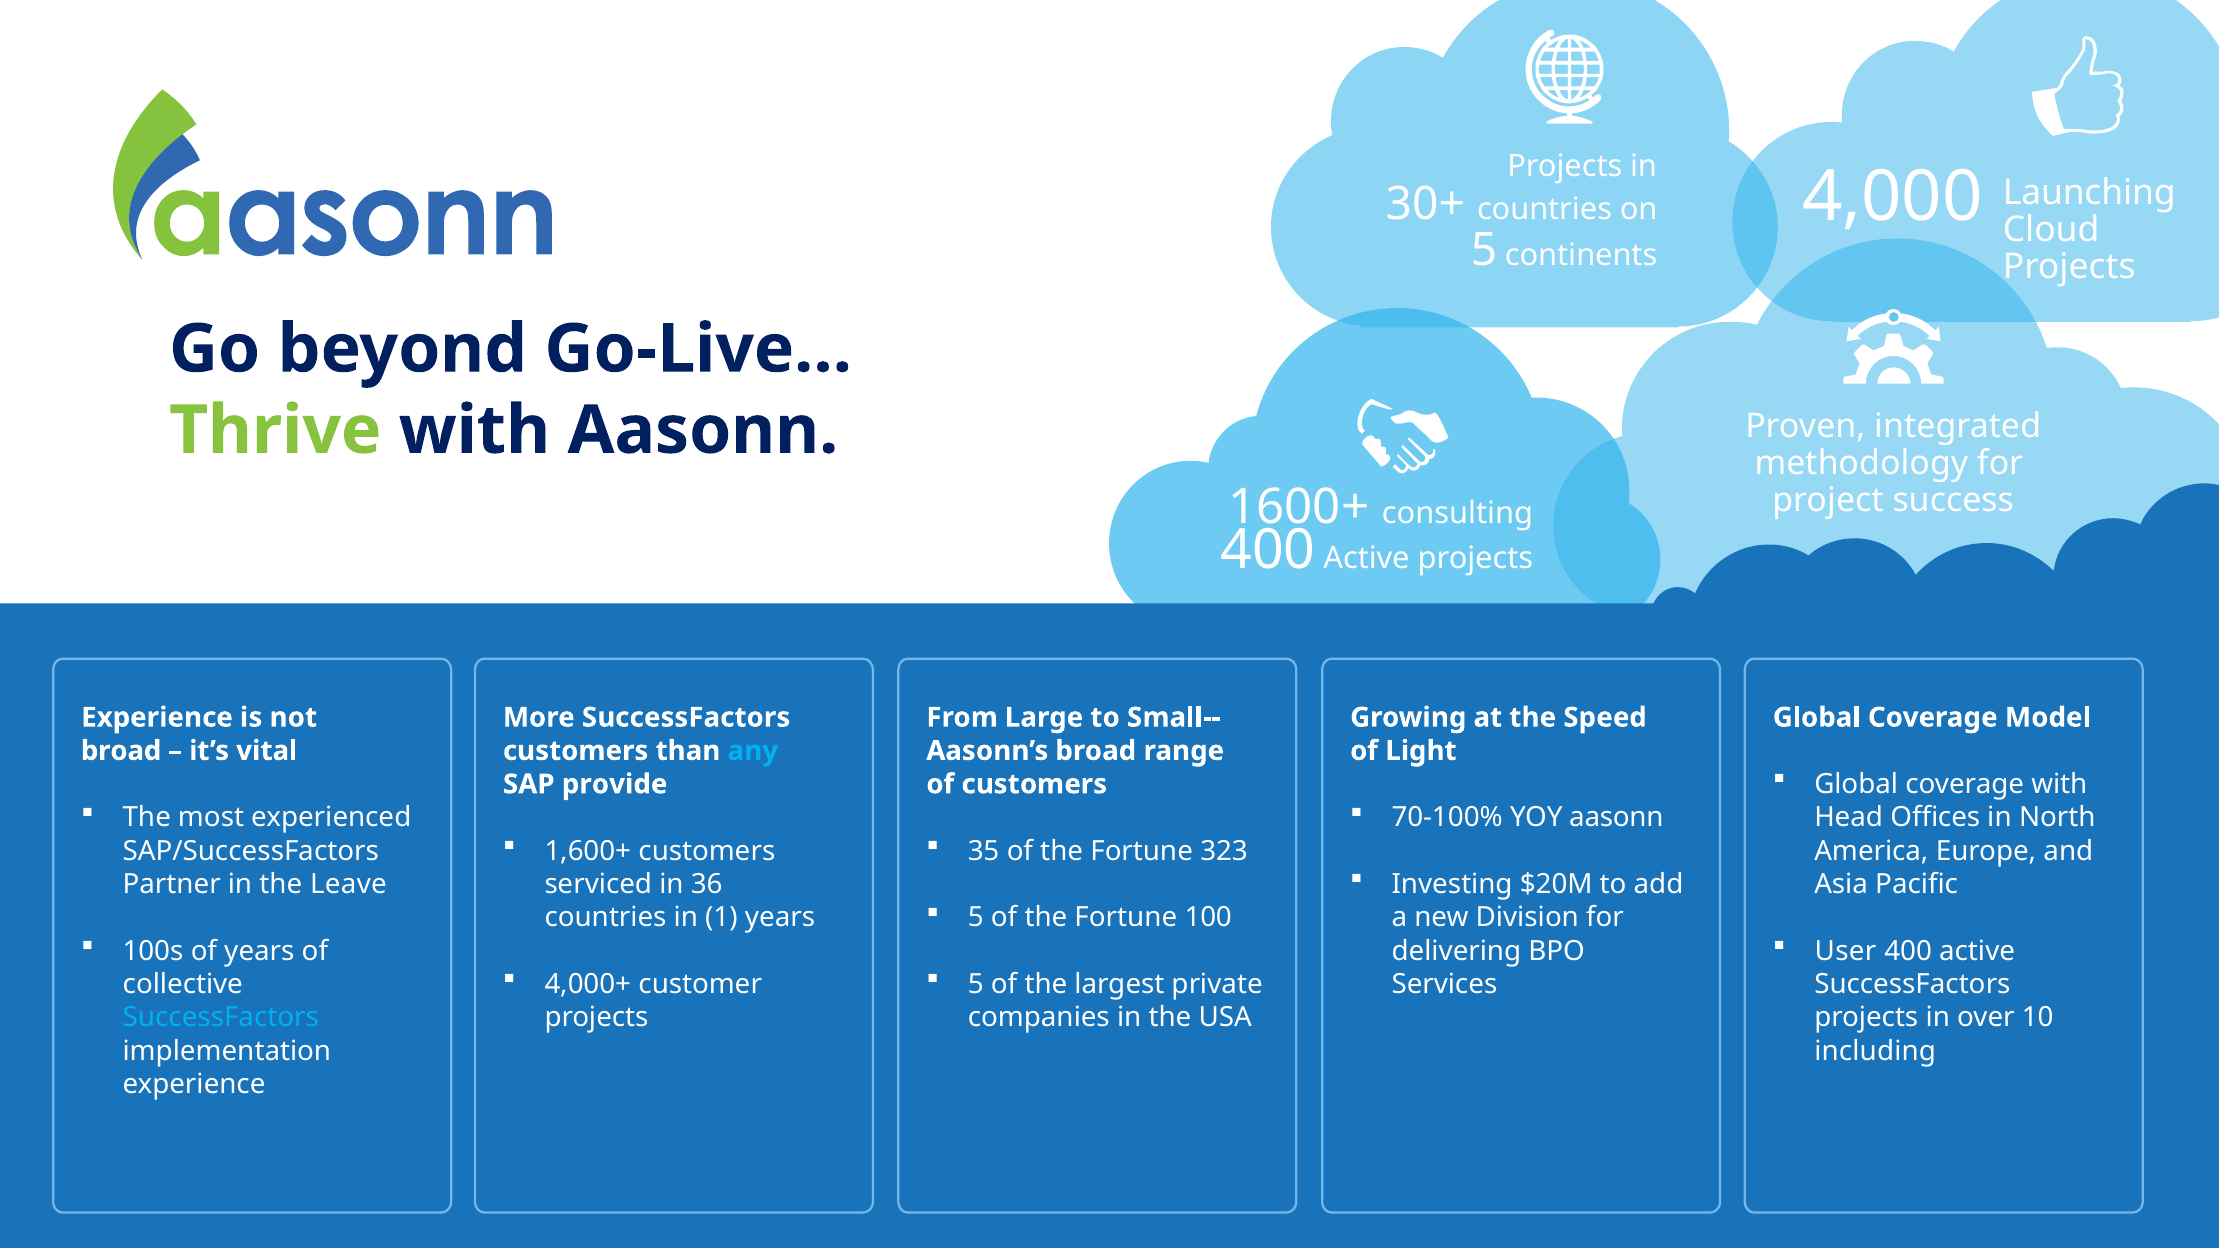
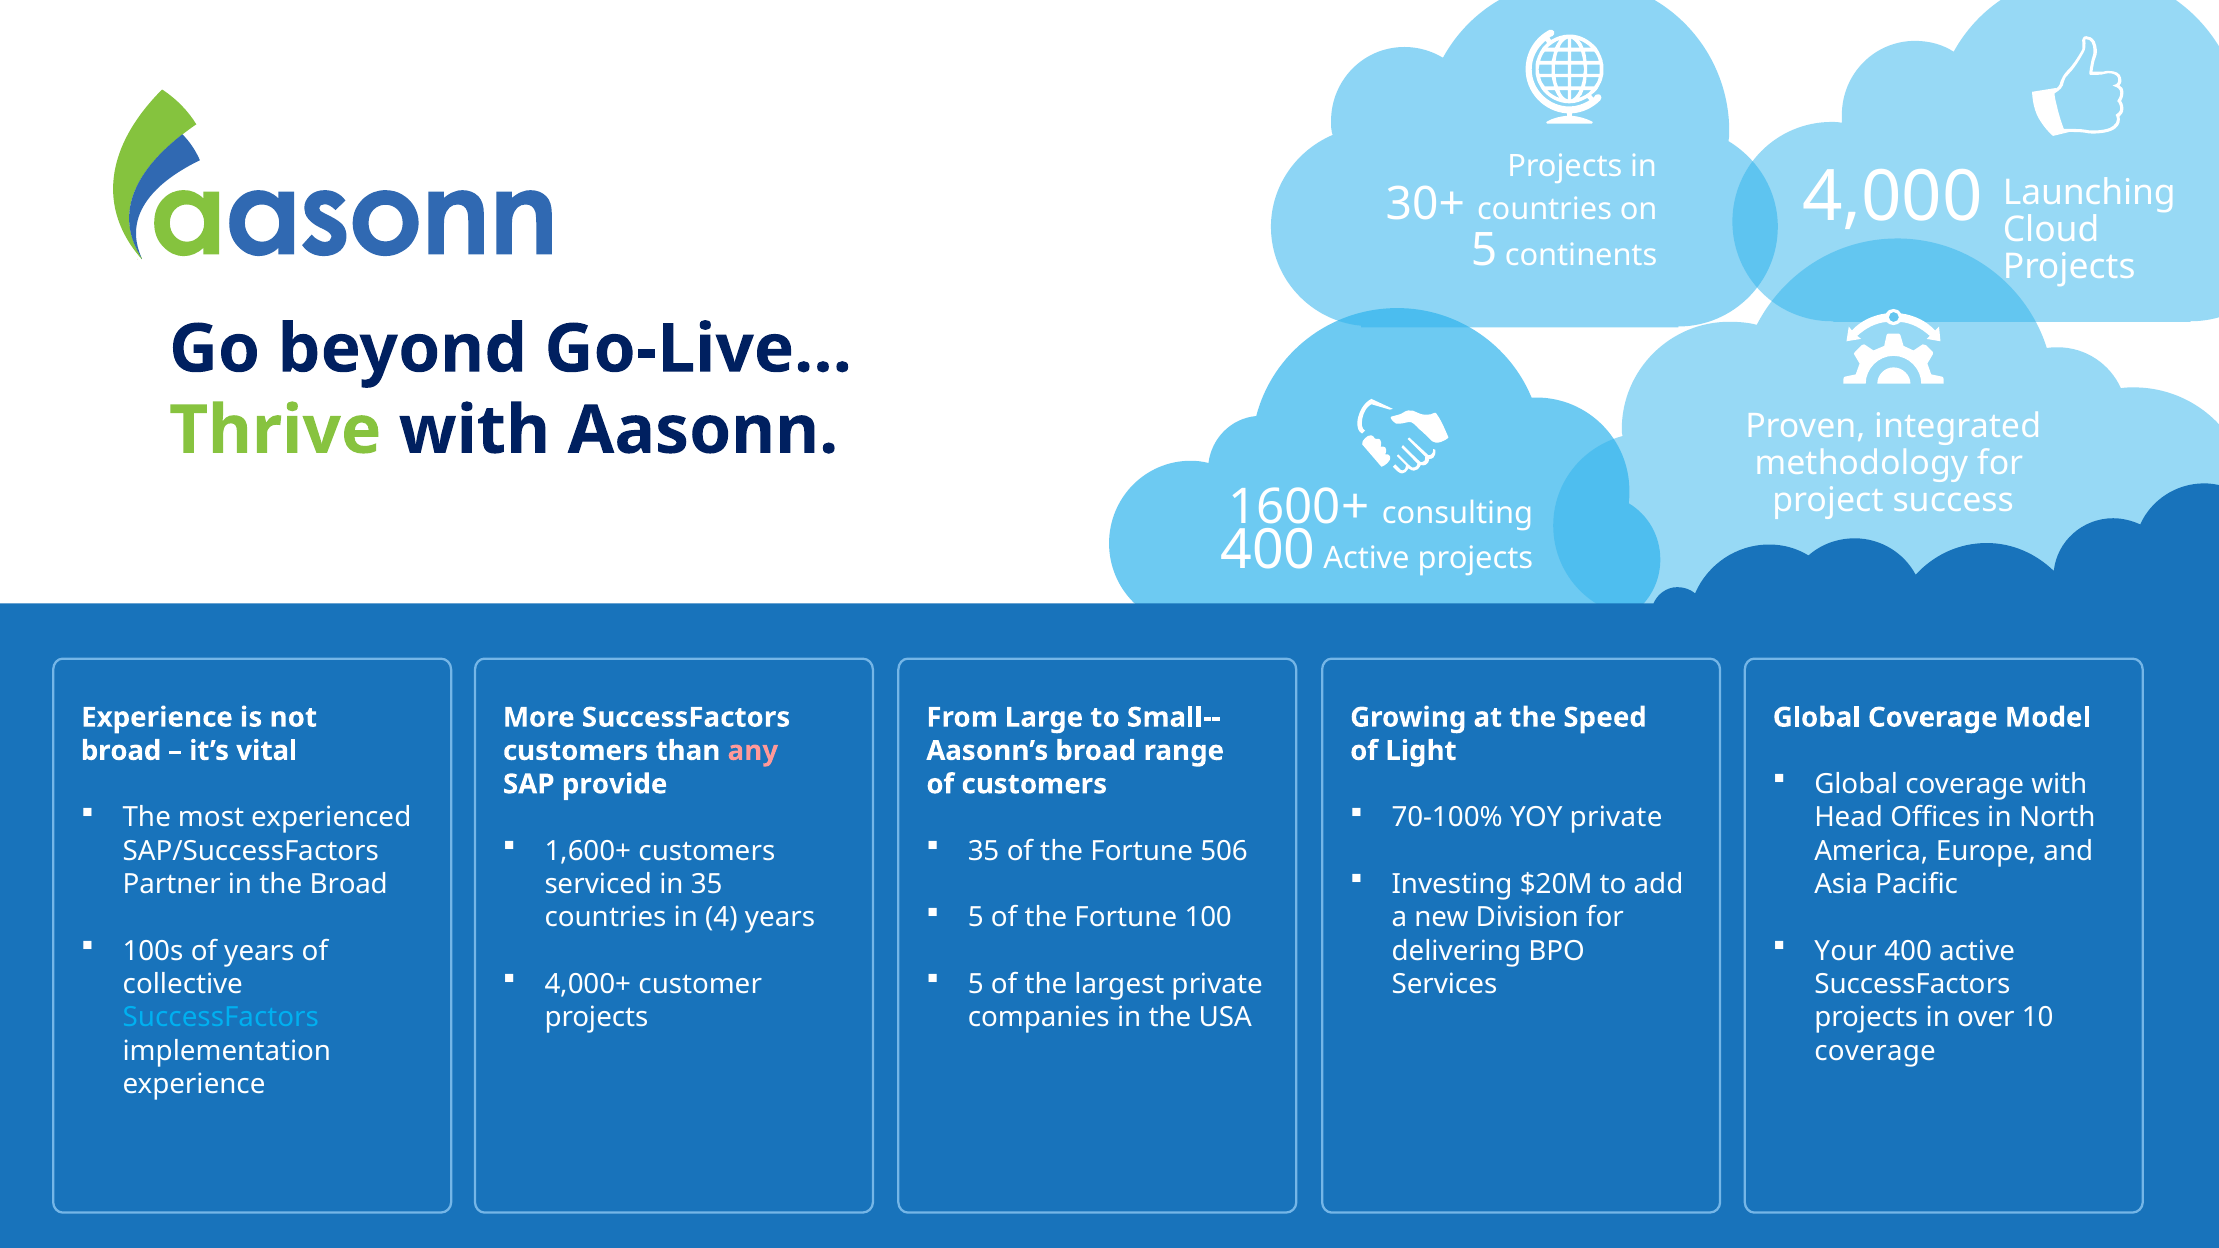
any colour: light blue -> pink
YOY aasonn: aasonn -> private
323: 323 -> 506
the Leave: Leave -> Broad
in 36: 36 -> 35
1: 1 -> 4
User: User -> Your
including at (1875, 1051): including -> coverage
